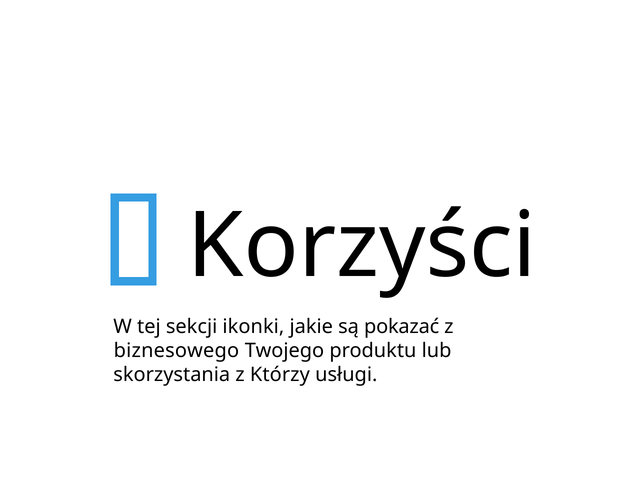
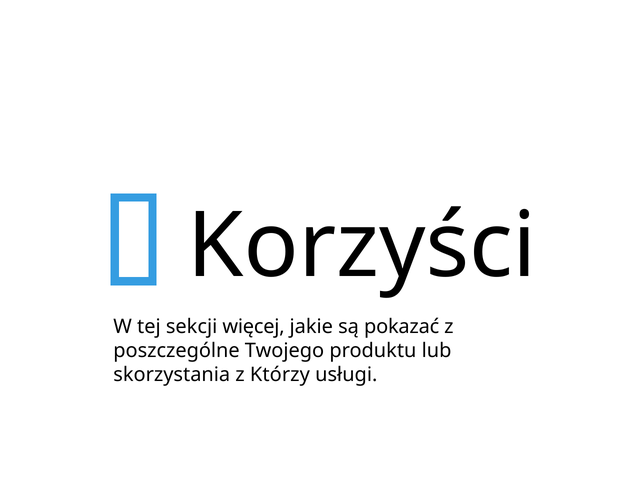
ikonki: ikonki -> więcej
biznesowego: biznesowego -> poszczególne
